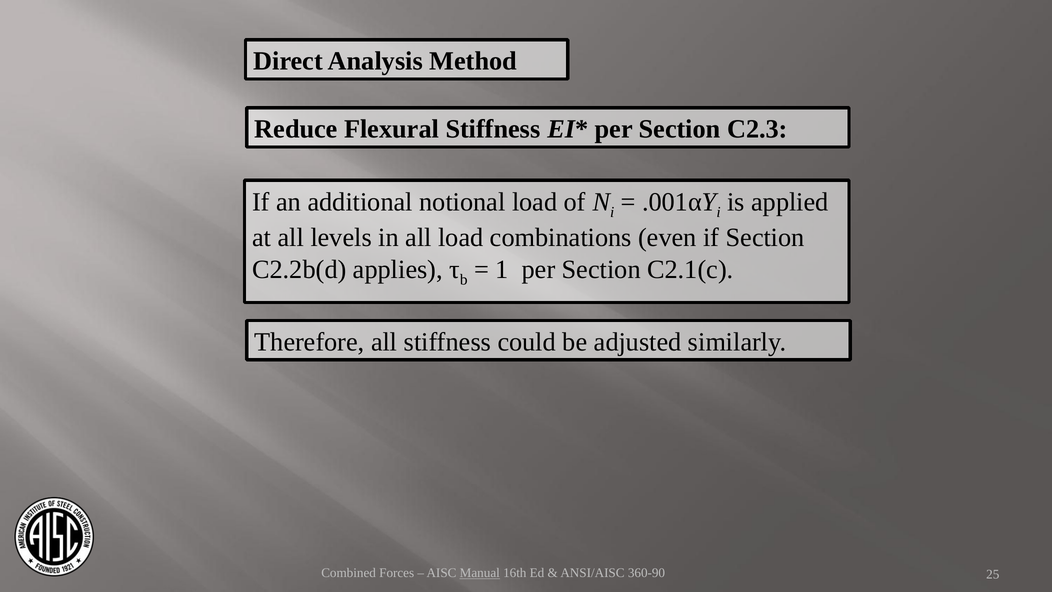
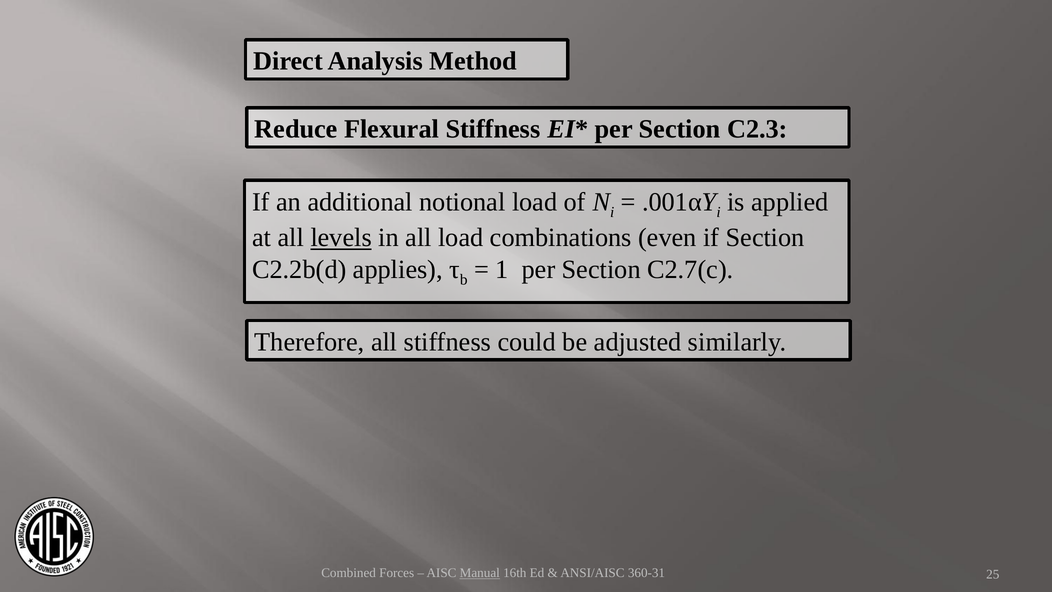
levels underline: none -> present
C2.1(c: C2.1(c -> C2.7(c
360-90: 360-90 -> 360-31
